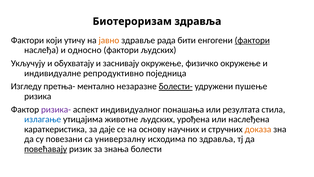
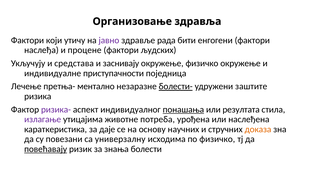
Биотероризам: Биотероризам -> Организовање
јавно colour: orange -> purple
фактори at (252, 40) underline: present -> none
односно: односно -> процене
обухватају: обухватају -> средстава
репродуктивно: репродуктивно -> приступачности
Изгледу: Изгледу -> Лечење
пушење: пушење -> заштите
понашања underline: none -> present
излагање colour: blue -> purple
животне људских: људских -> потреба
по здравља: здравља -> физичко
